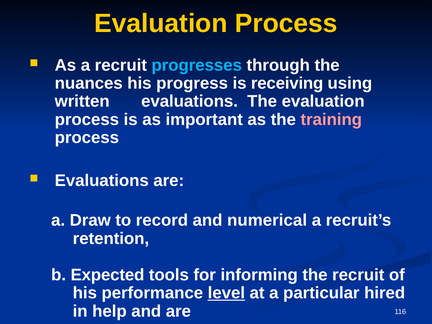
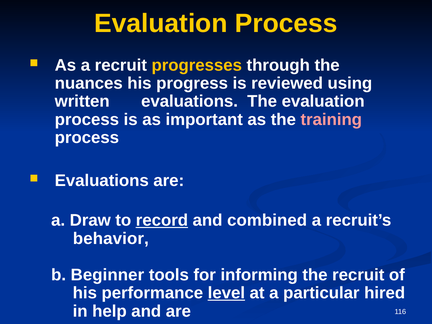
progresses colour: light blue -> yellow
receiving: receiving -> reviewed
record underline: none -> present
numerical: numerical -> combined
retention: retention -> behavior
Expected: Expected -> Beginner
